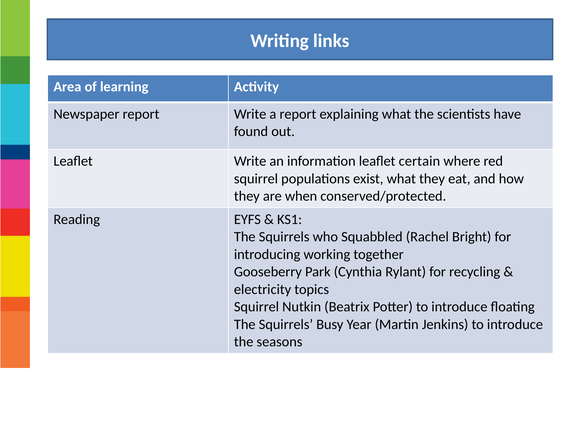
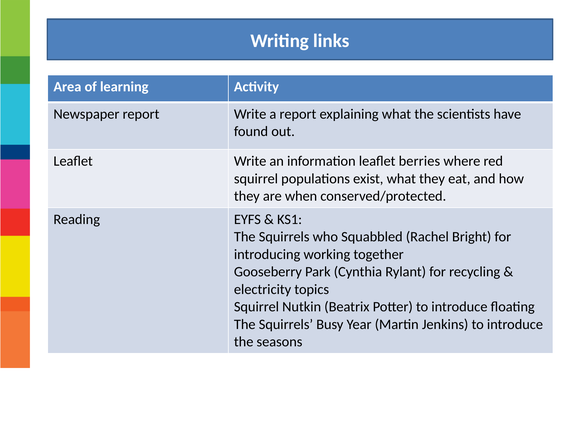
certain: certain -> berries
